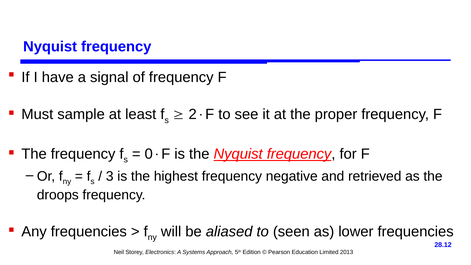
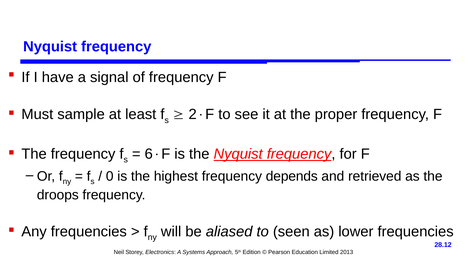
0: 0 -> 6
3: 3 -> 0
negative: negative -> depends
